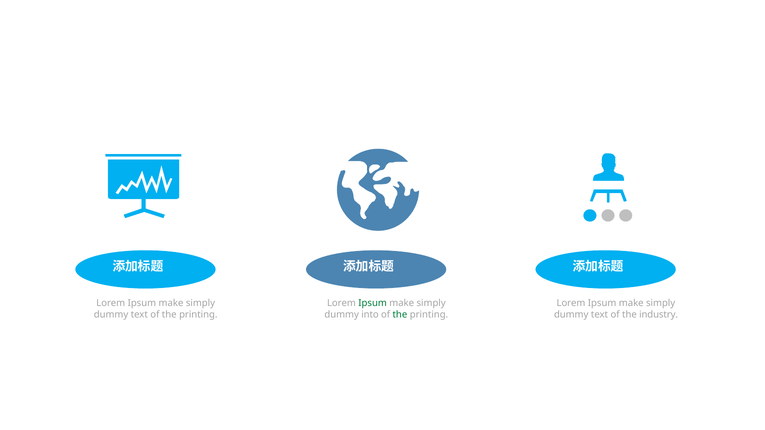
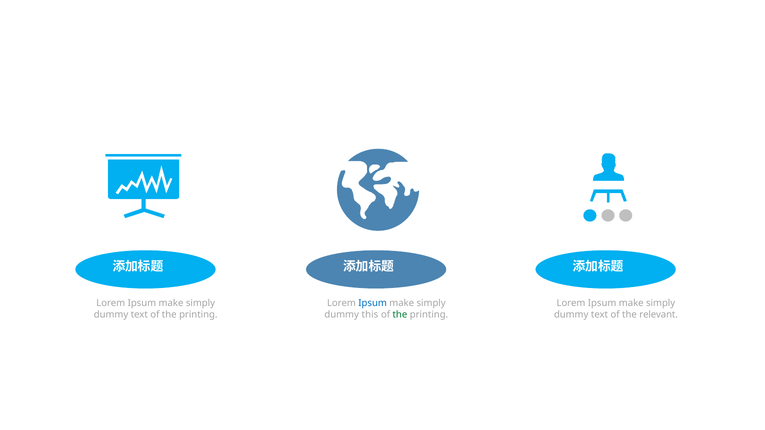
Ipsum at (373, 303) colour: green -> blue
into: into -> this
industry: industry -> relevant
